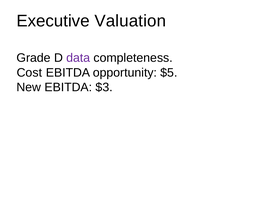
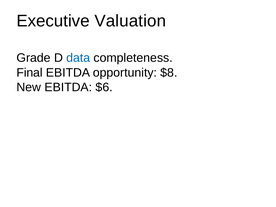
data colour: purple -> blue
Cost: Cost -> Final
$5: $5 -> $8
$3: $3 -> $6
